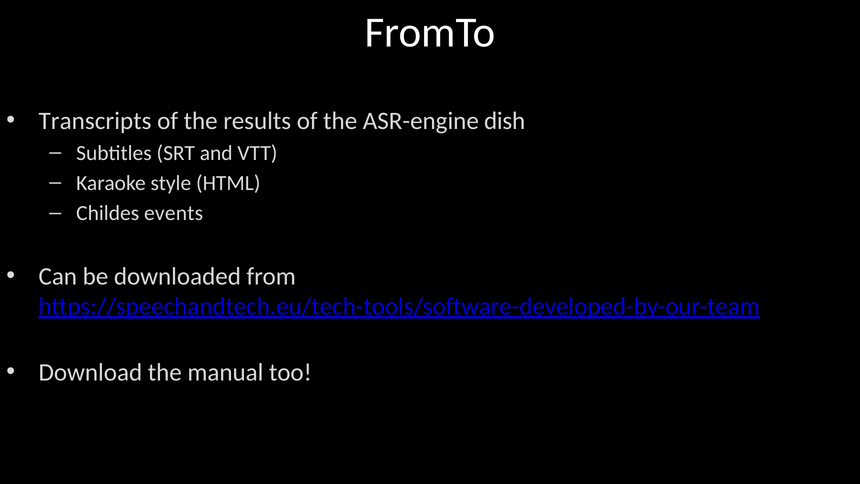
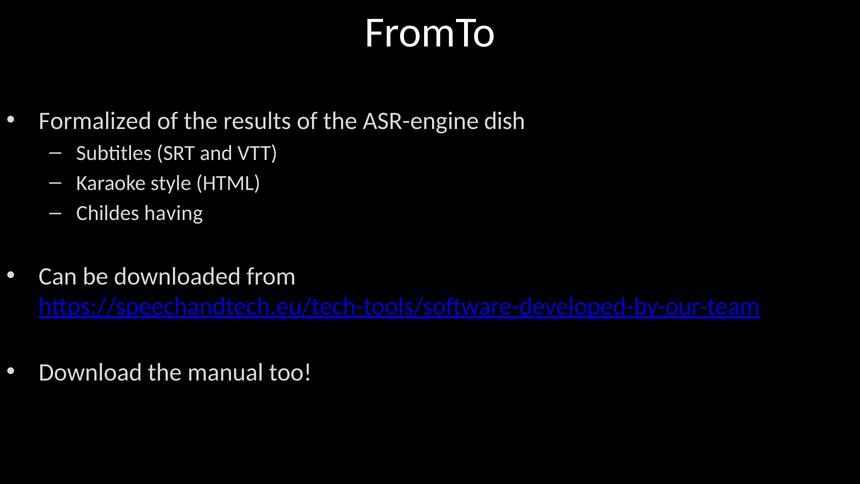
Transcripts: Transcripts -> Formalized
events: events -> having
